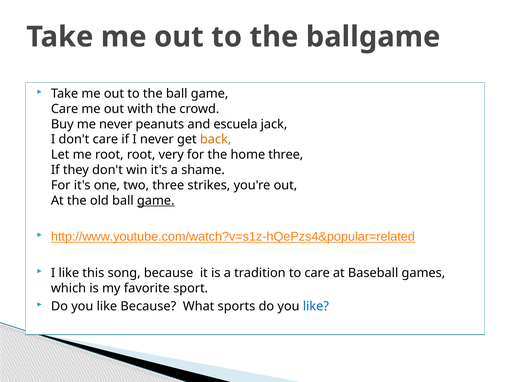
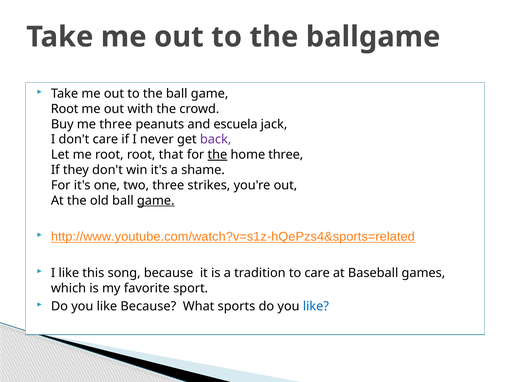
Care at (65, 109): Care -> Root
me never: never -> three
back colour: orange -> purple
very: very -> that
the at (217, 155) underline: none -> present
http://www.youtube.com/watch?v=s1z-hQePzs4&popular=related: http://www.youtube.com/watch?v=s1z-hQePzs4&popular=related -> http://www.youtube.com/watch?v=s1z-hQePzs4&sports=related
